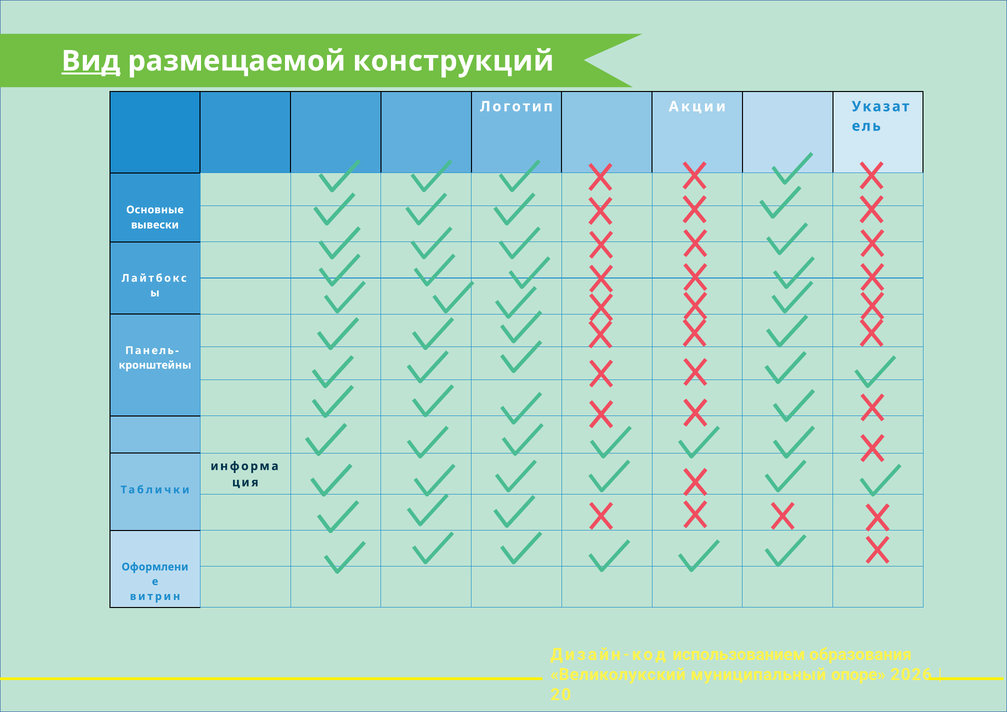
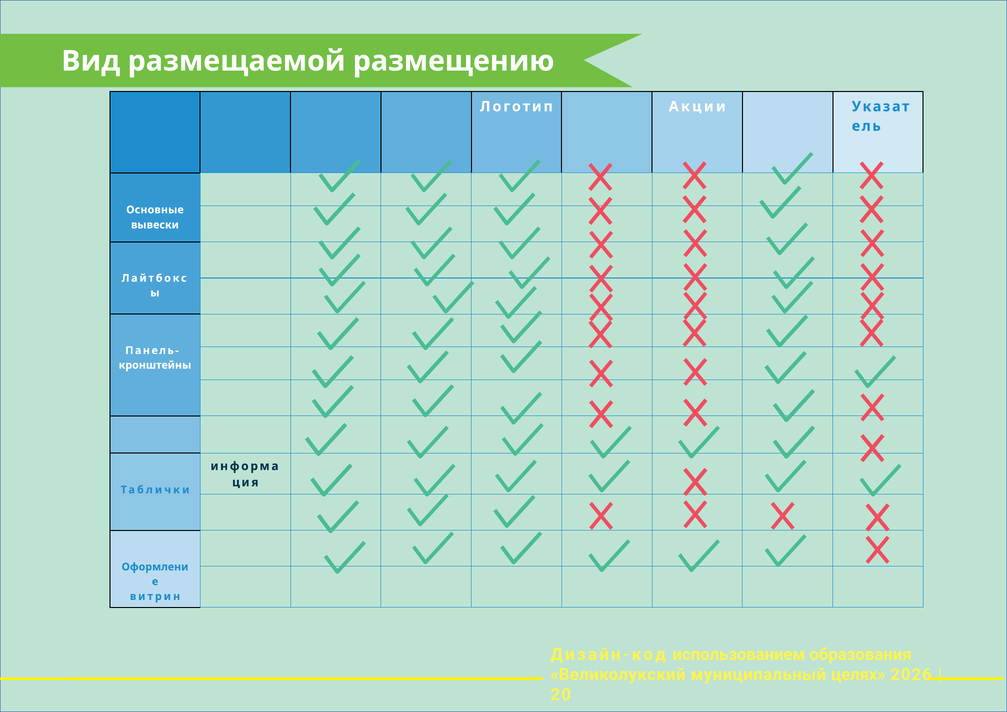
Вид at (91, 61) underline: present -> none
конструкций: конструкций -> размещению
муниципальный опоре: опоре -> целях
